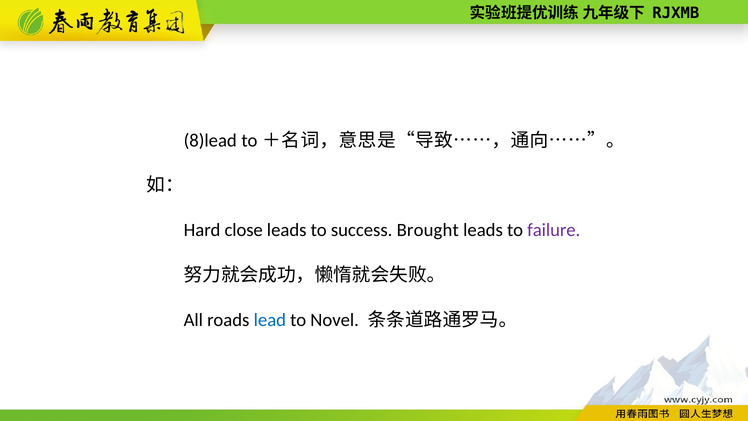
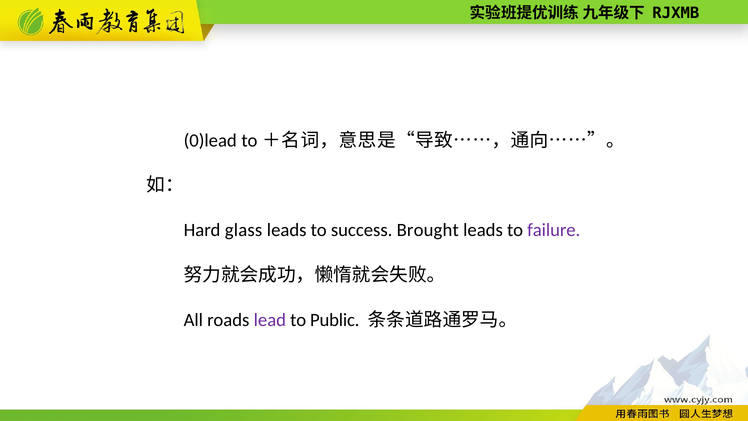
8)lead: 8)lead -> 0)lead
close: close -> glass
lead colour: blue -> purple
Novel: Novel -> Public
